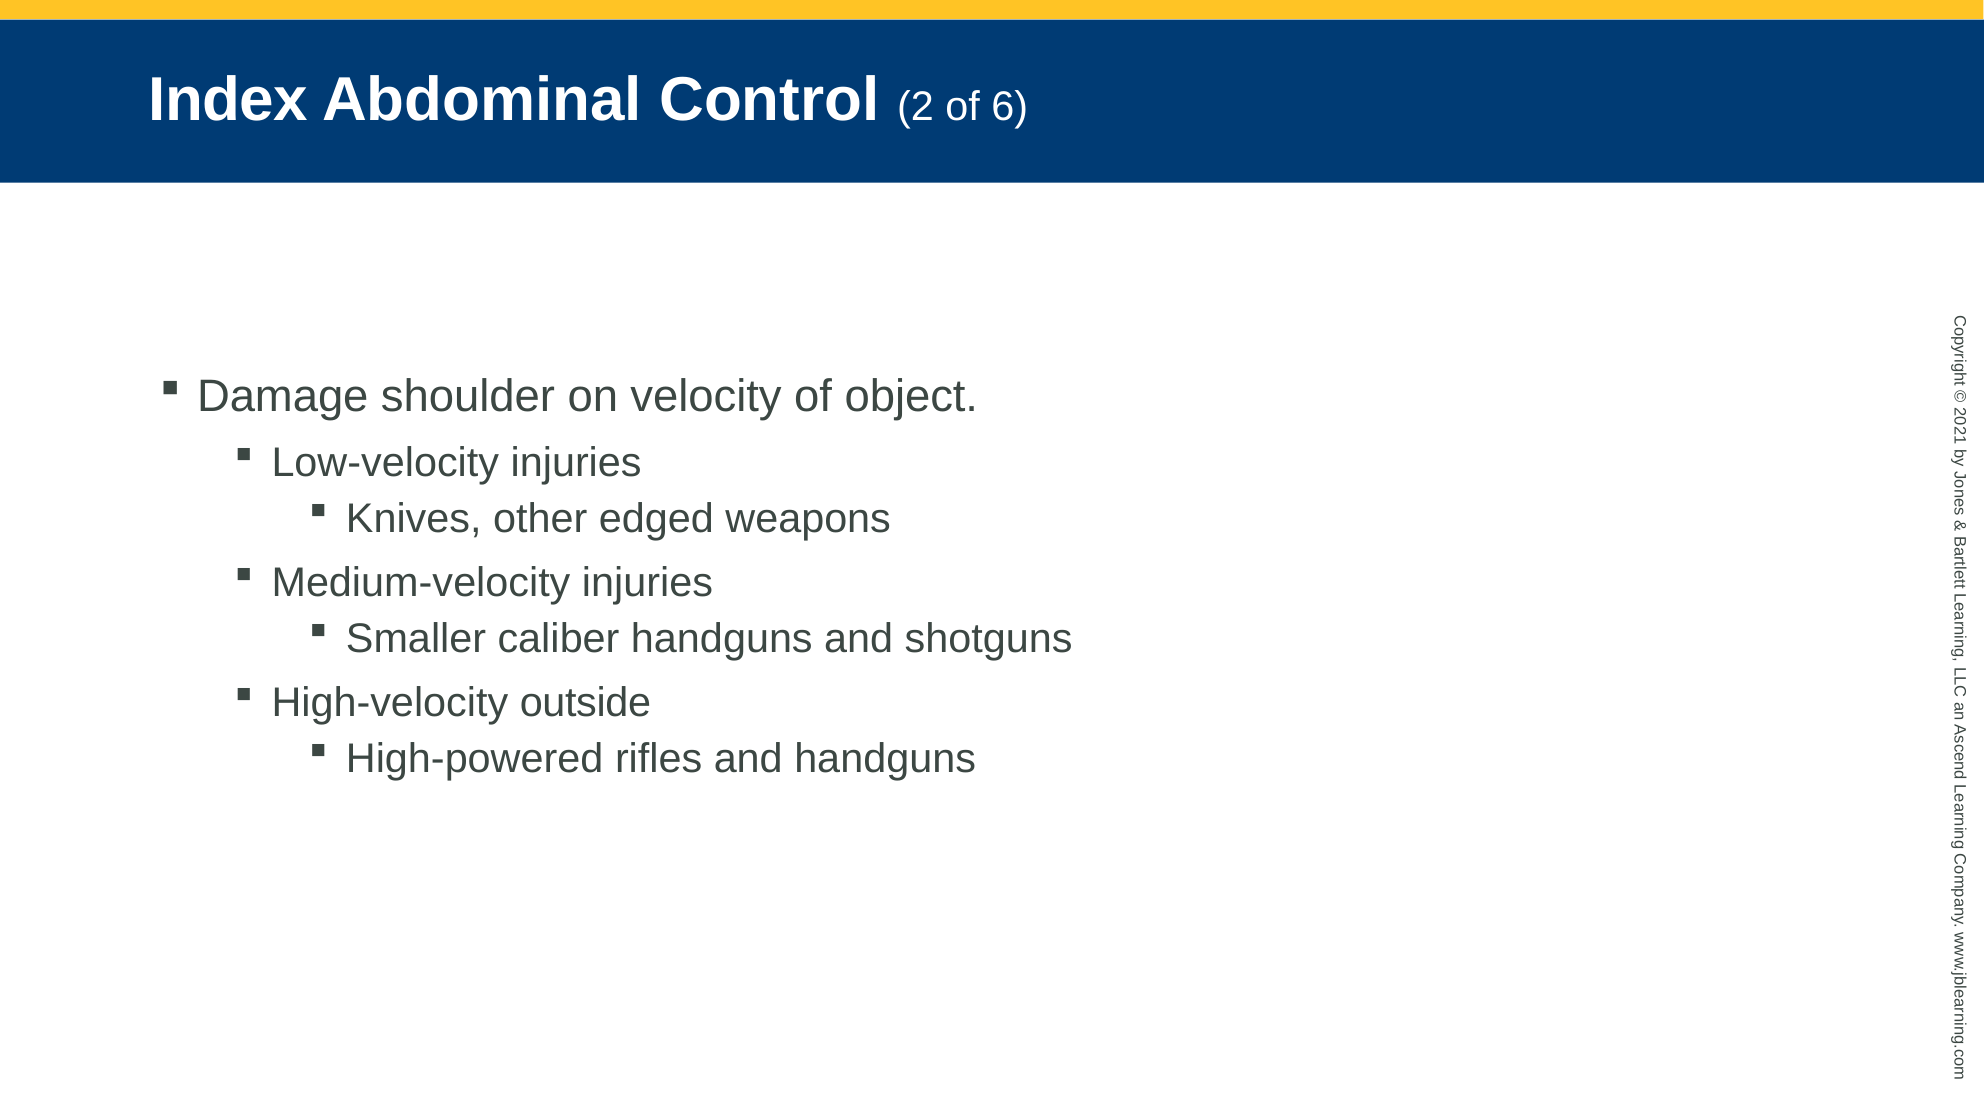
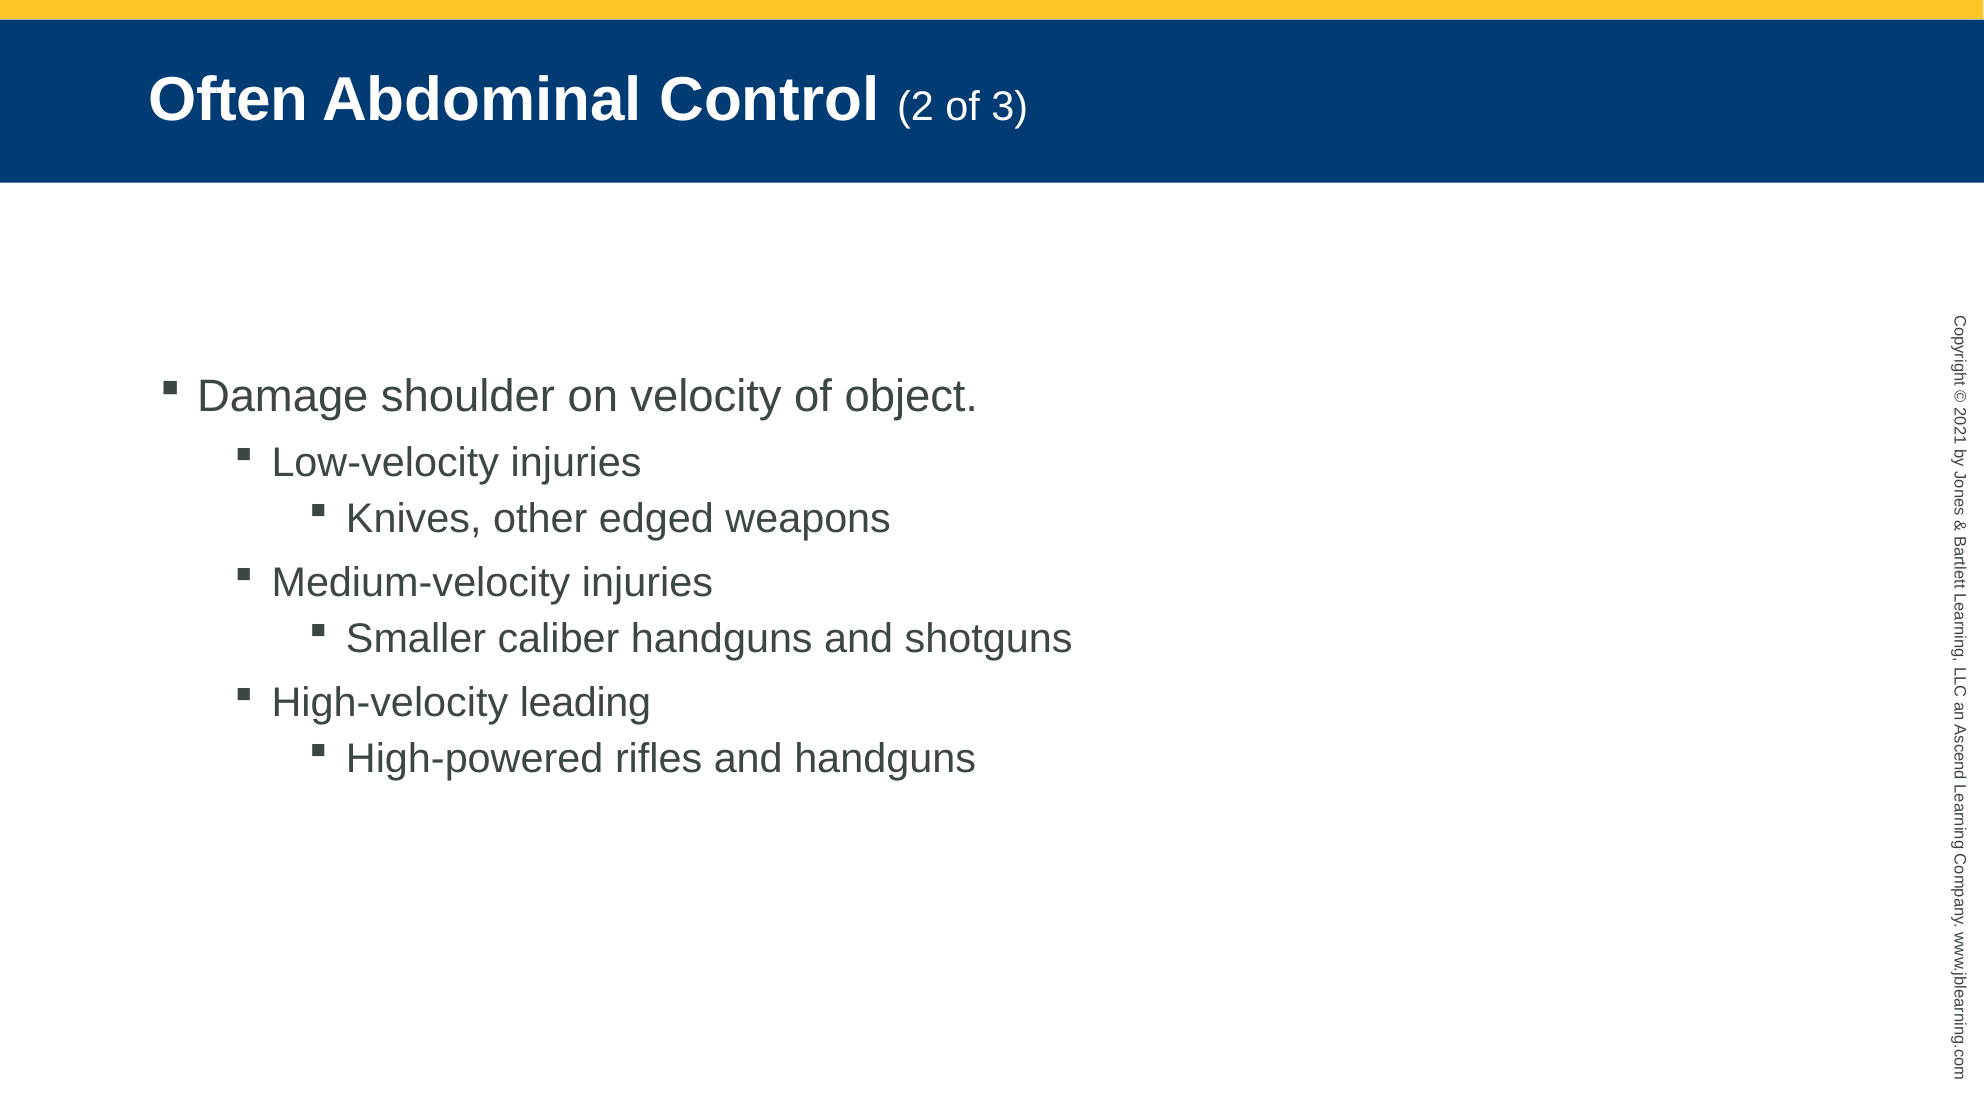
Index: Index -> Often
6: 6 -> 3
outside: outside -> leading
